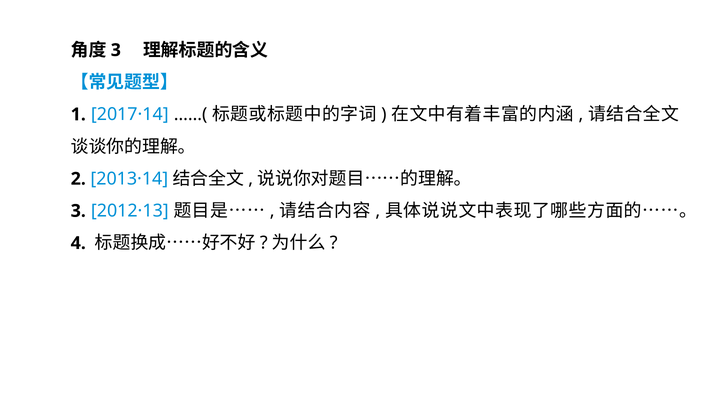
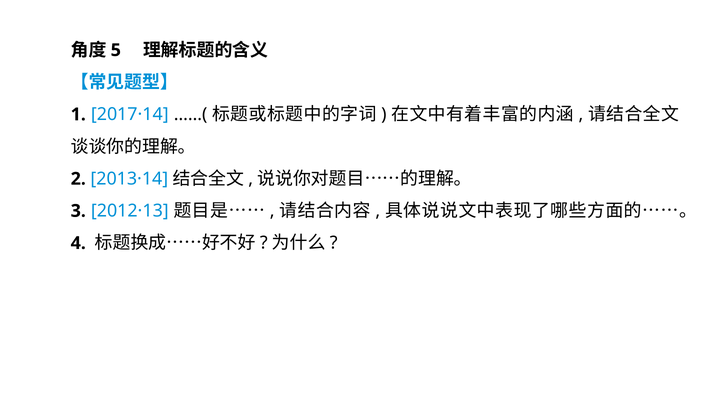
3 at (116, 50): 3 -> 5
